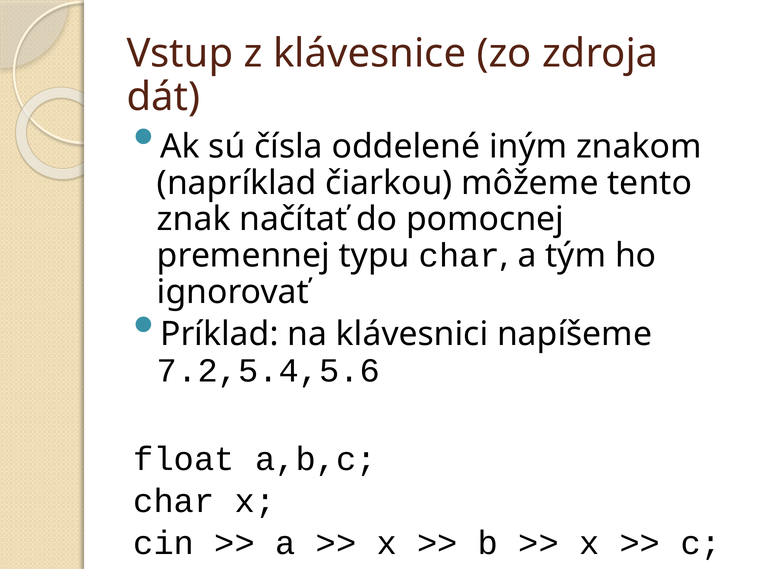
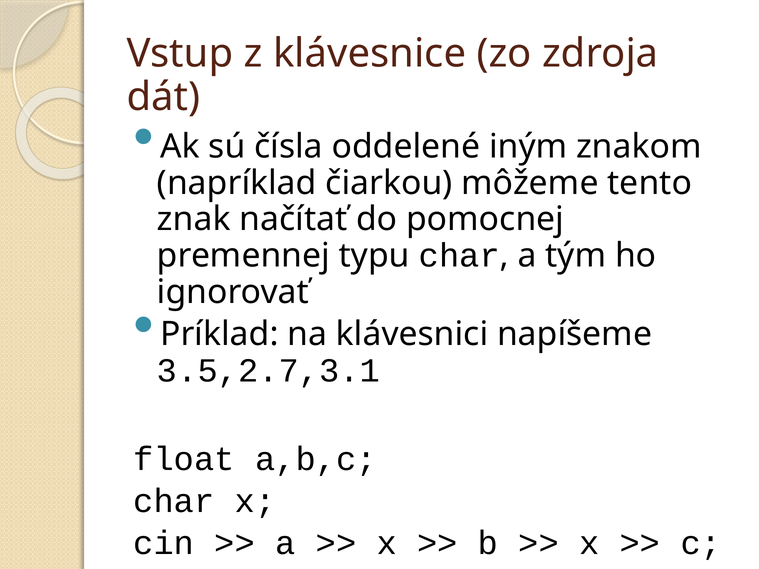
7.2,5.4,5.6: 7.2,5.4,5.6 -> 3.5,2.7,3.1
